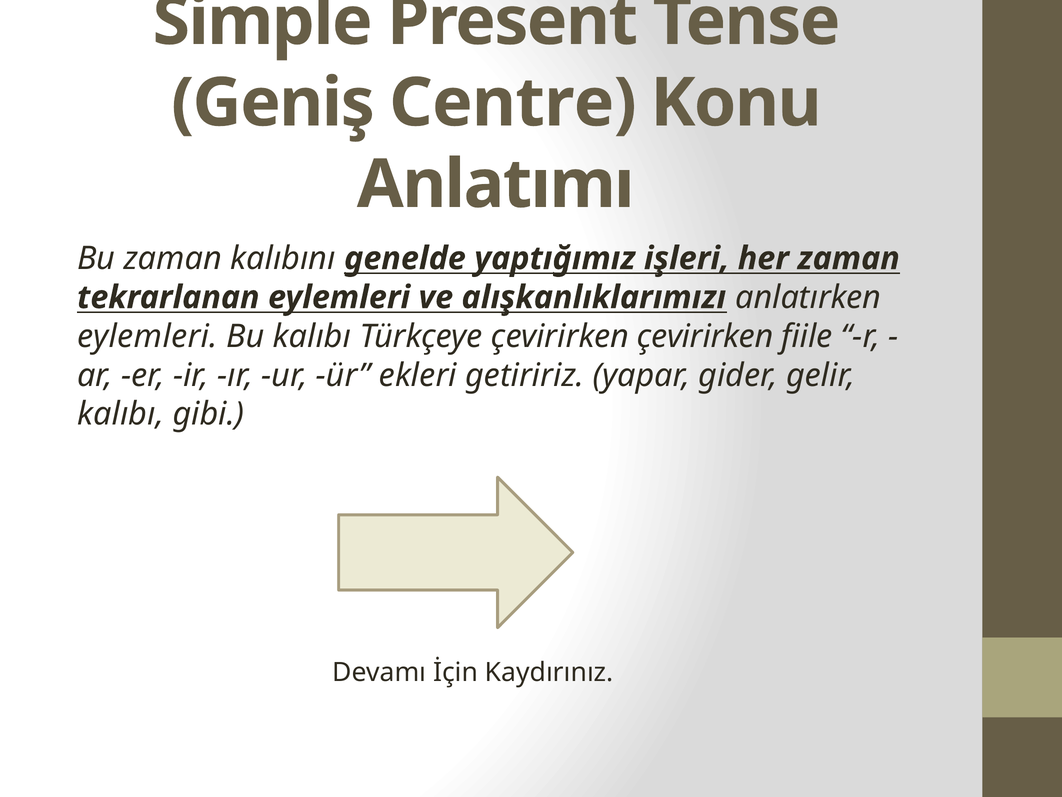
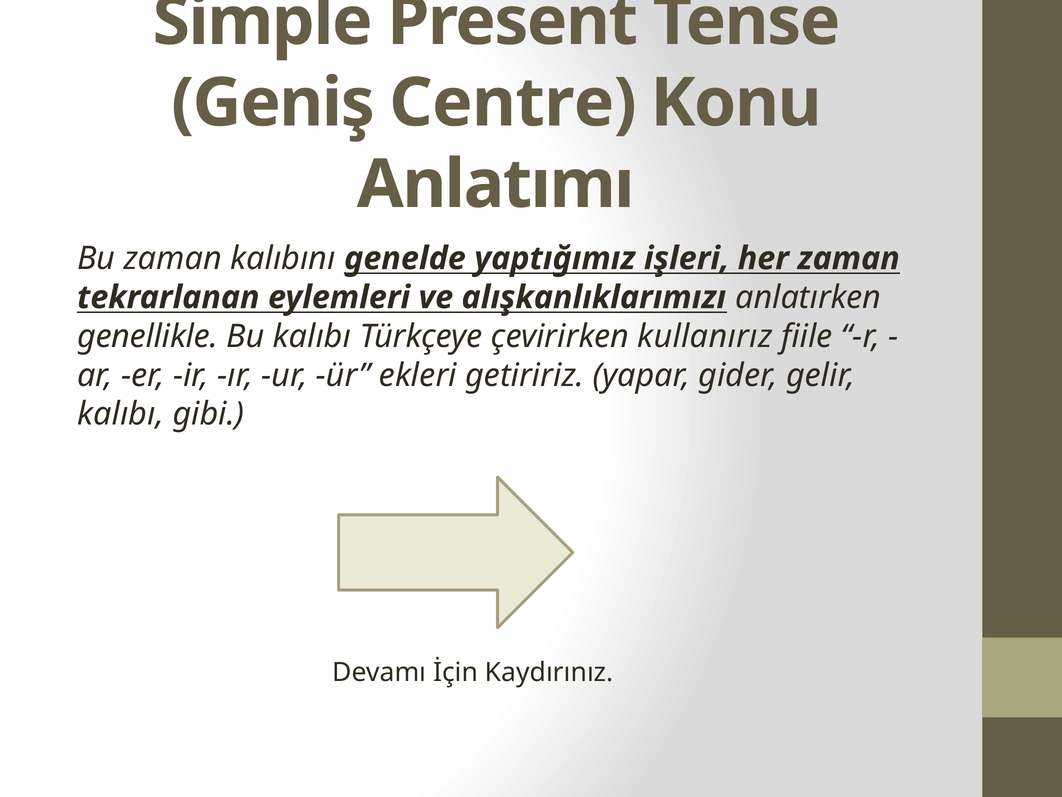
eylemleri at (147, 336): eylemleri -> genellikle
çevirirken çevirirken: çevirirken -> kullanırız
